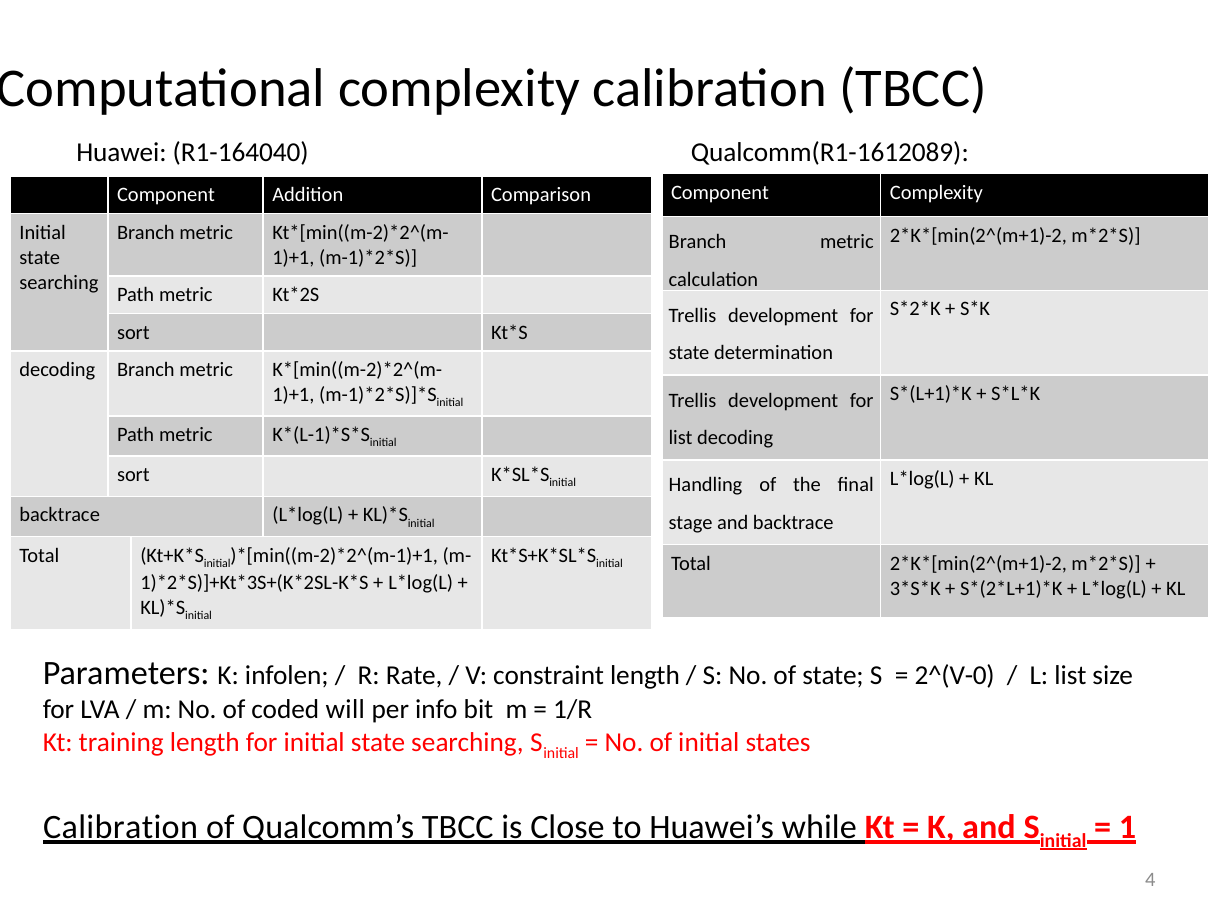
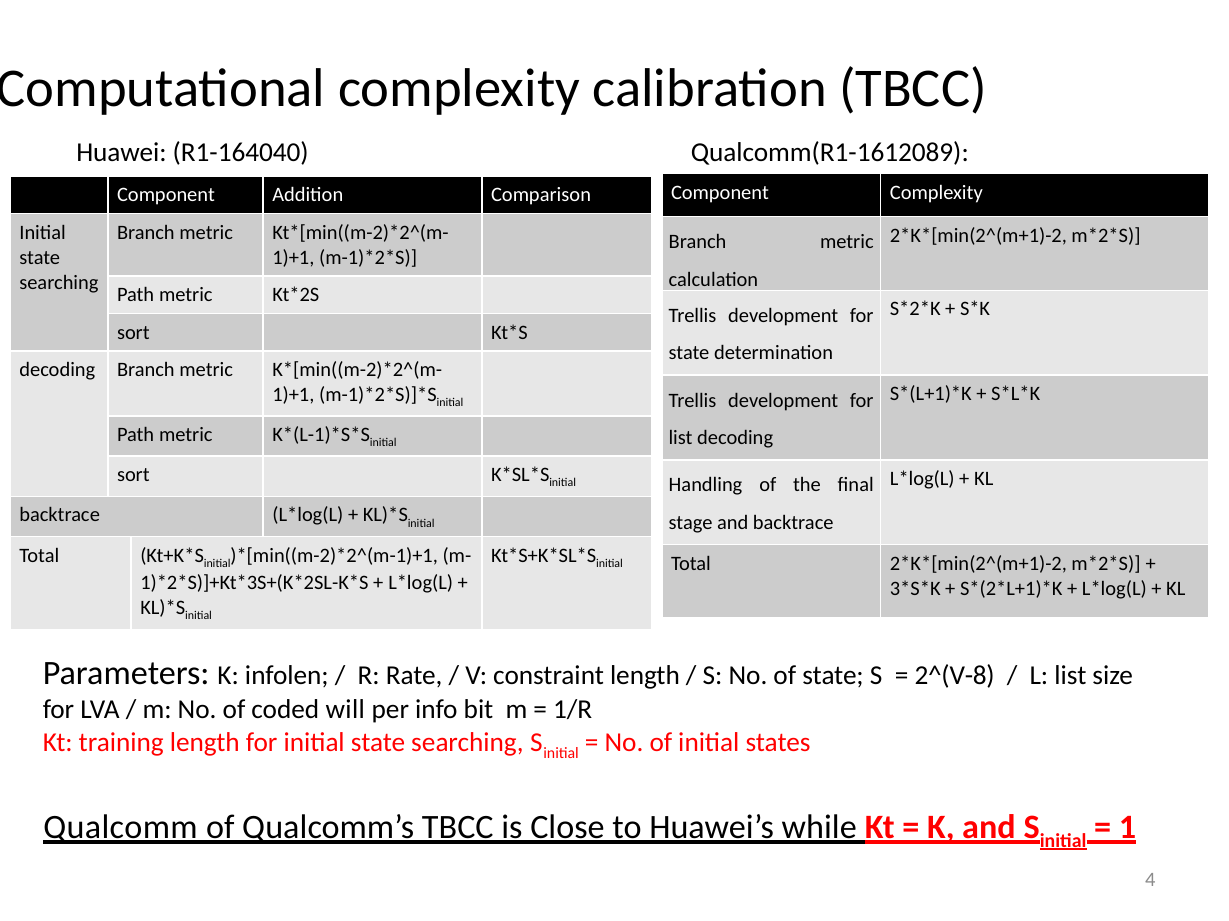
2^(V-0: 2^(V-0 -> 2^(V-8
Calibration at (120, 828): Calibration -> Qualcomm
